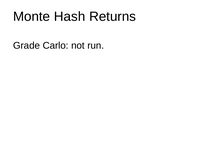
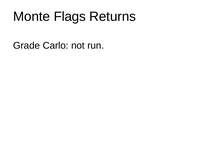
Hash: Hash -> Flags
